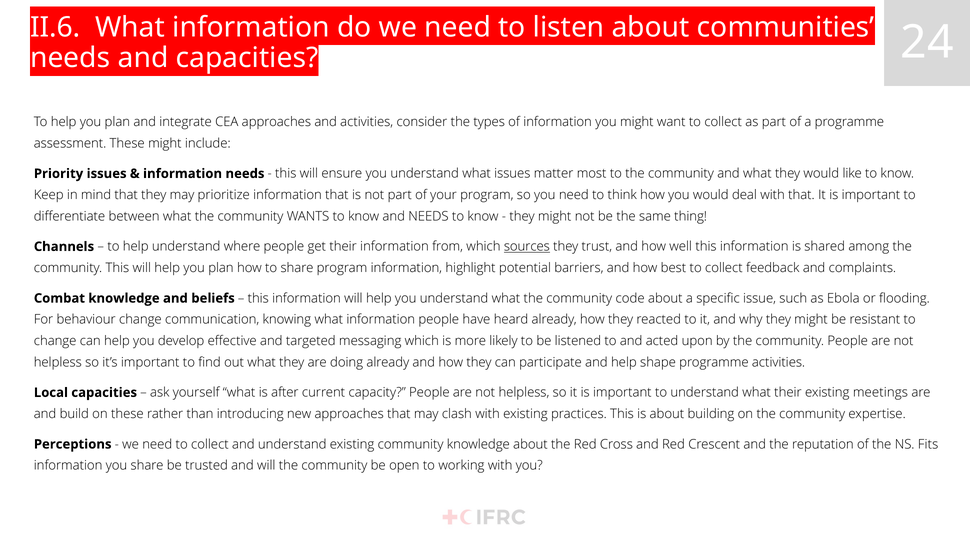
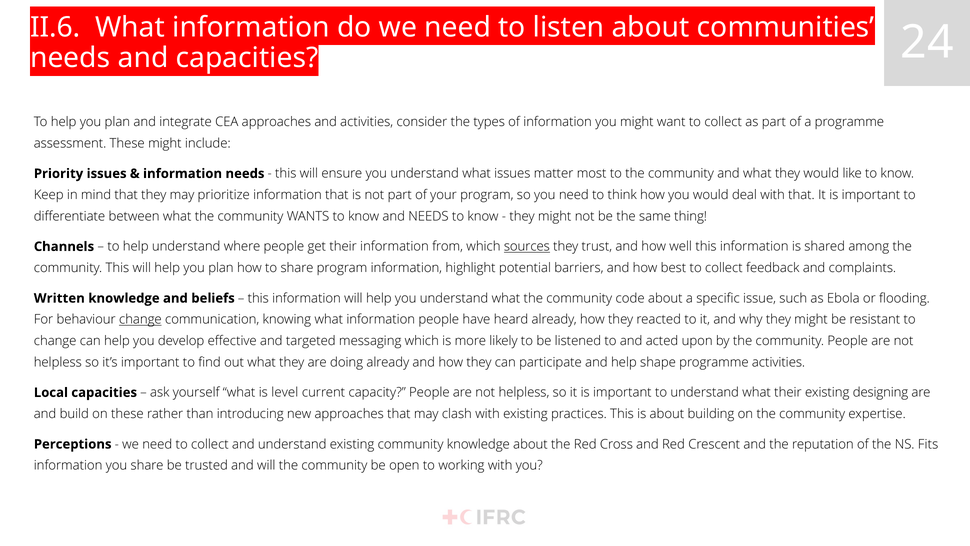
Combat: Combat -> Written
change at (140, 319) underline: none -> present
after: after -> level
meetings: meetings -> designing
